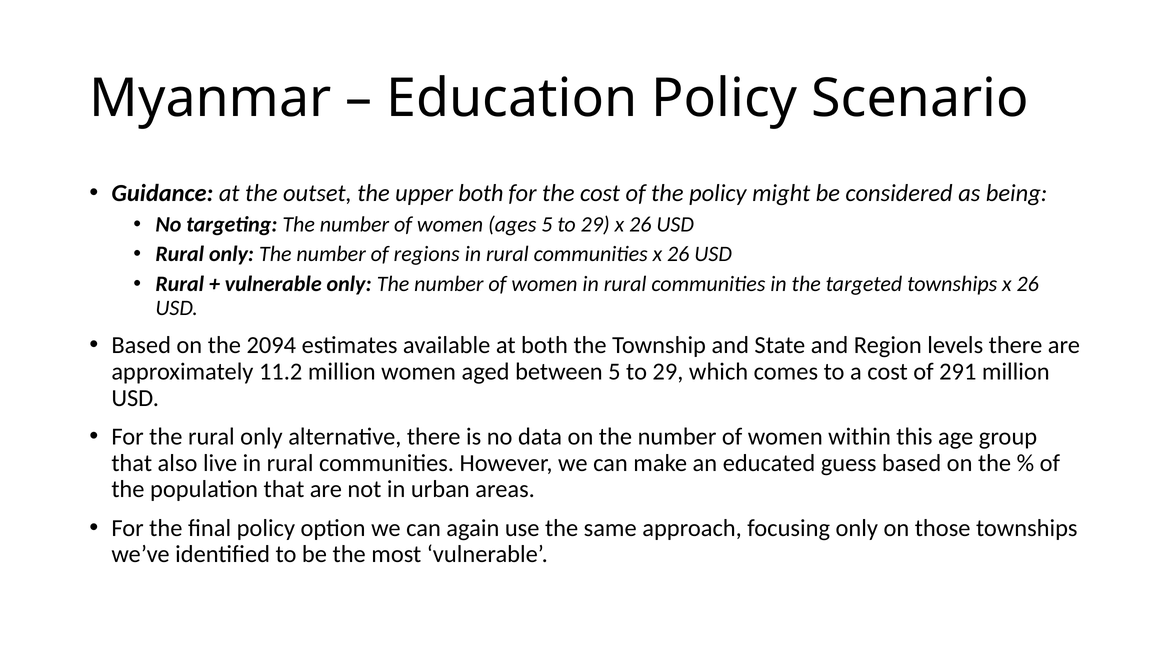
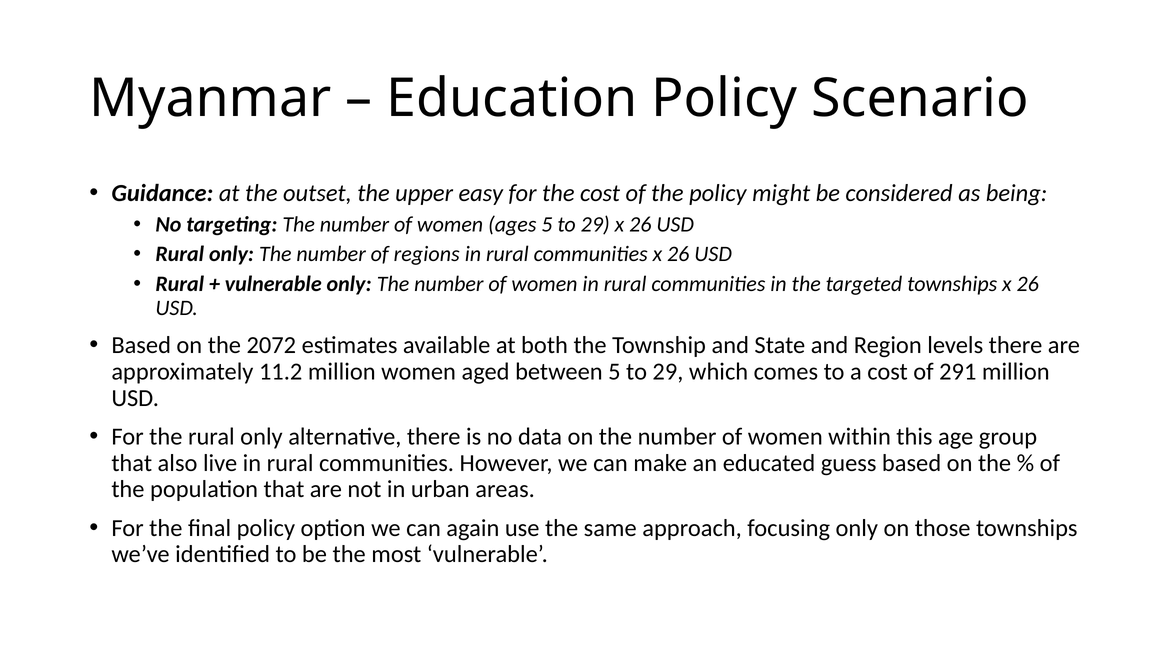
upper both: both -> easy
2094: 2094 -> 2072
